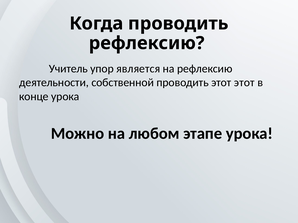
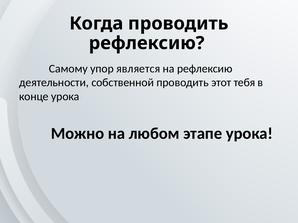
Учитель: Учитель -> Самому
этот этот: этот -> тебя
